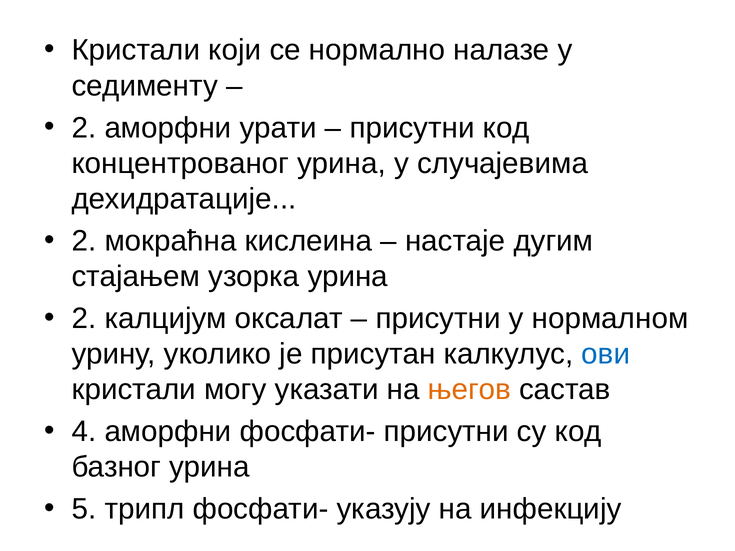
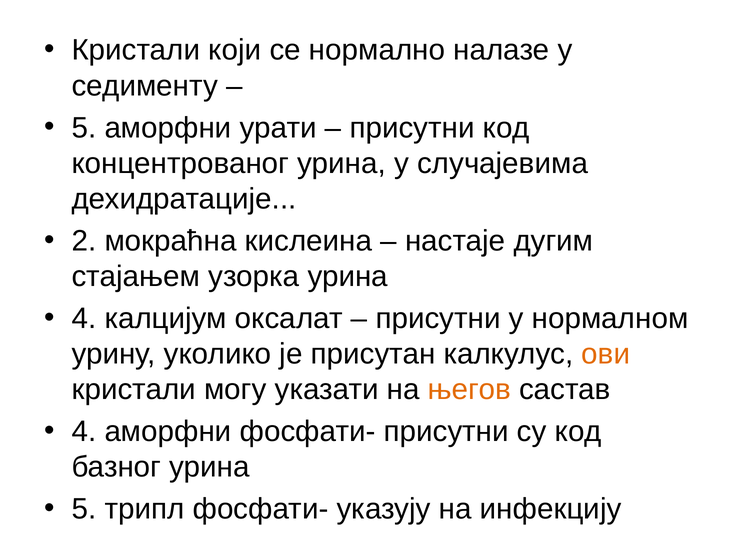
2 at (84, 128): 2 -> 5
2 at (84, 319): 2 -> 4
ови colour: blue -> orange
